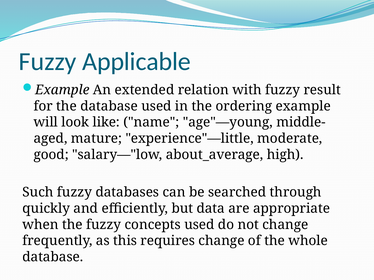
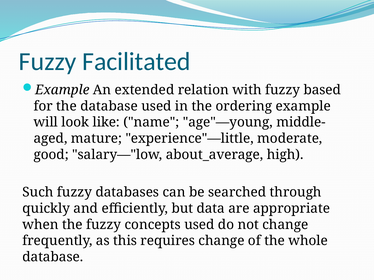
Applicable: Applicable -> Facilitated
result: result -> based
